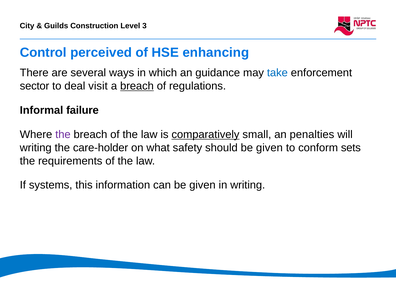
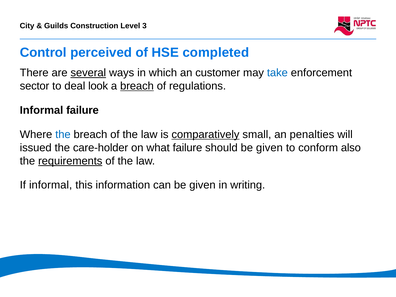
enhancing: enhancing -> completed
several underline: none -> present
guidance: guidance -> customer
visit: visit -> look
the at (63, 134) colour: purple -> blue
writing at (36, 148): writing -> issued
what safety: safety -> failure
sets: sets -> also
requirements underline: none -> present
If systems: systems -> informal
